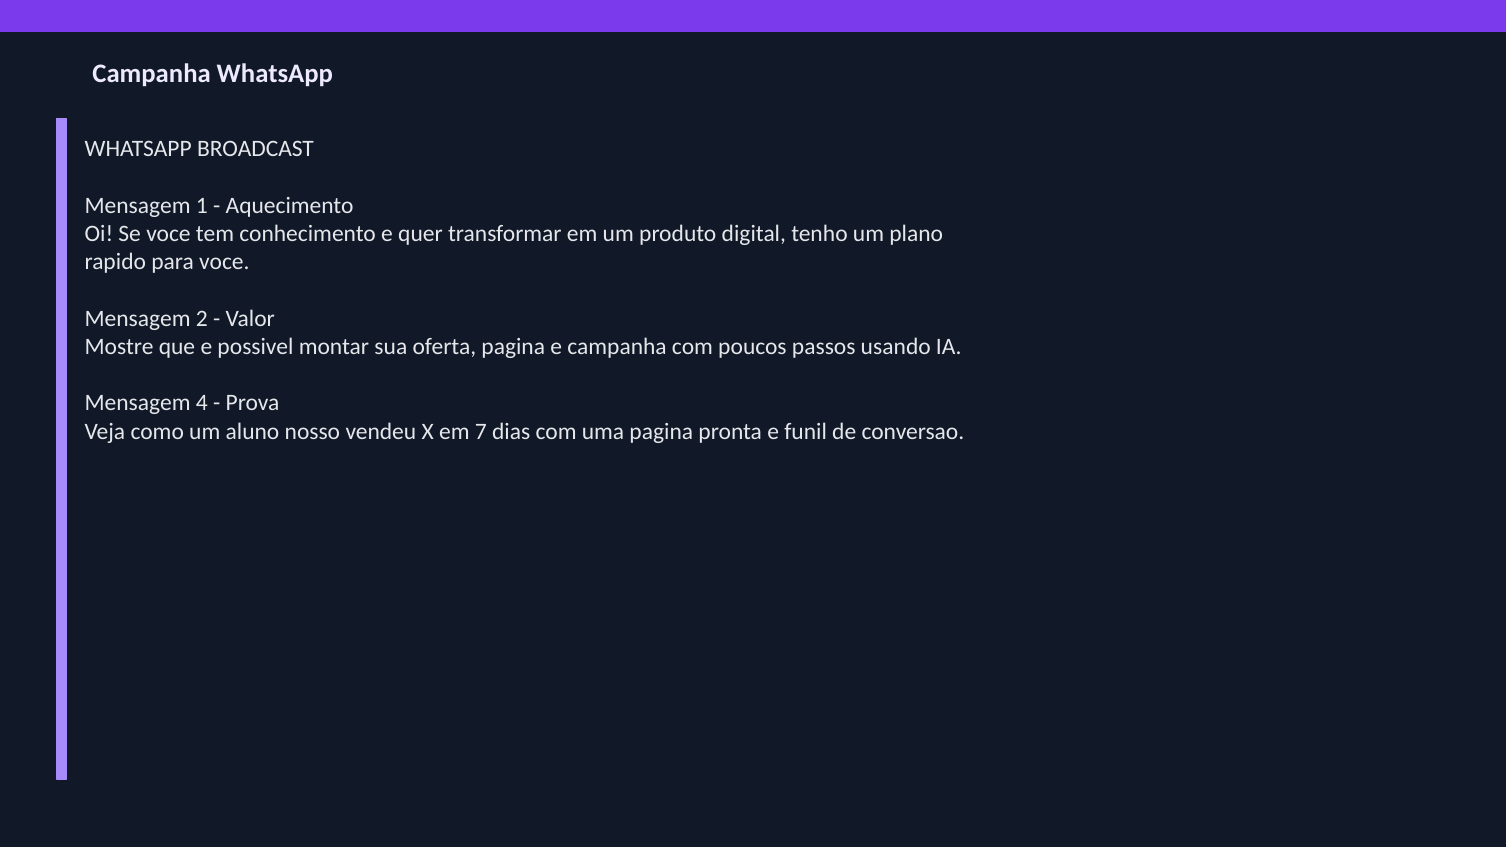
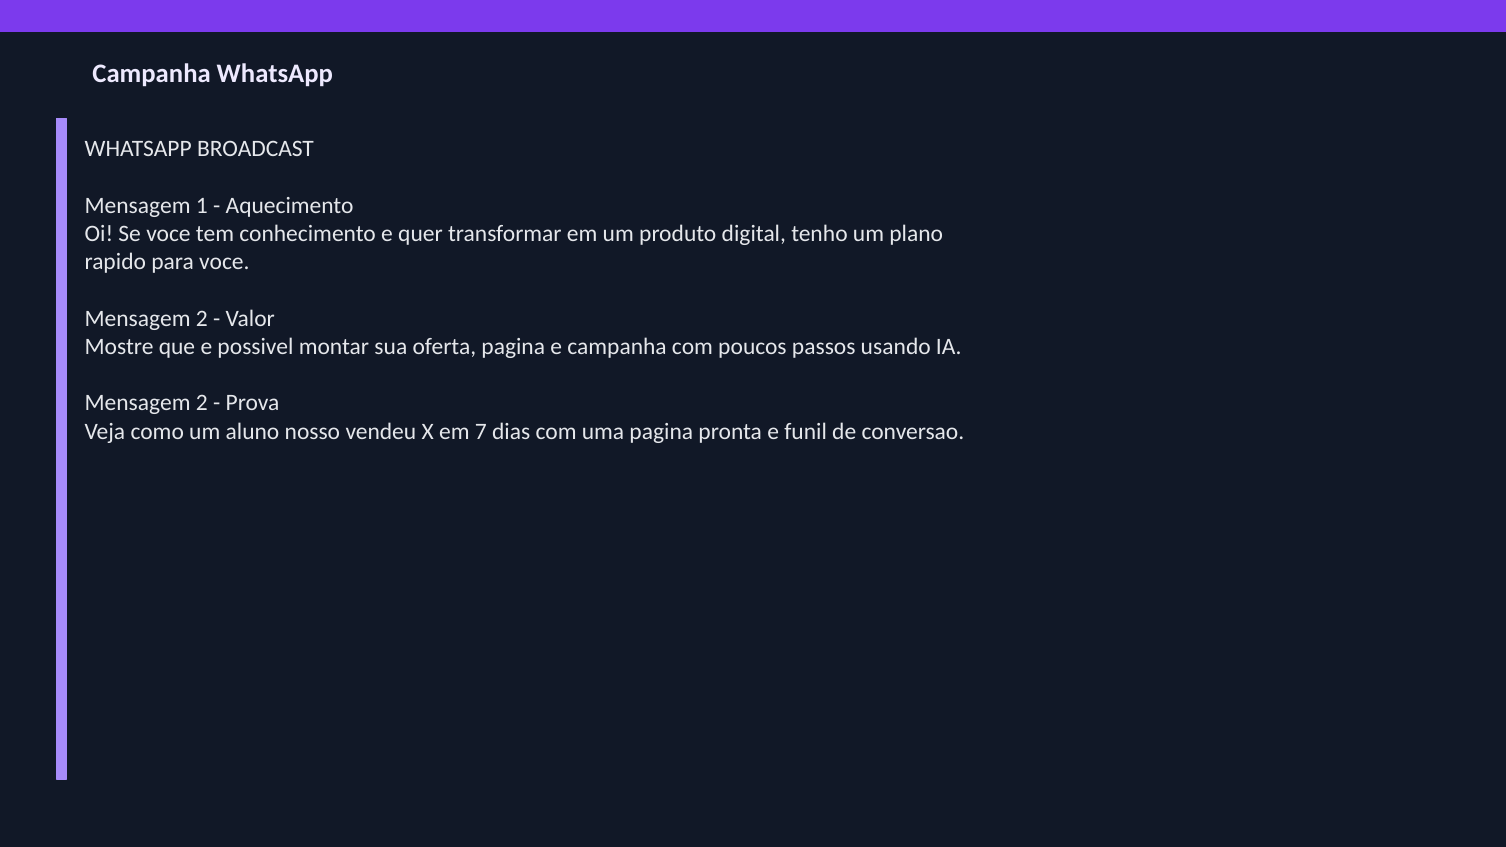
4 at (202, 403): 4 -> 2
